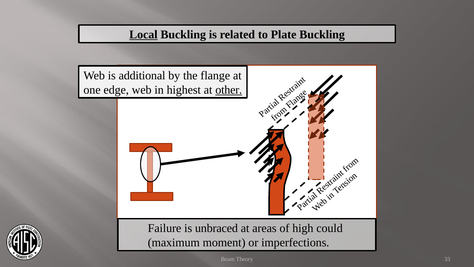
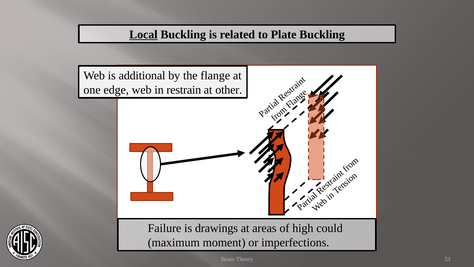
highest: highest -> restrain
other underline: present -> none
unbraced: unbraced -> drawings
